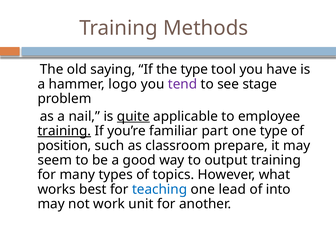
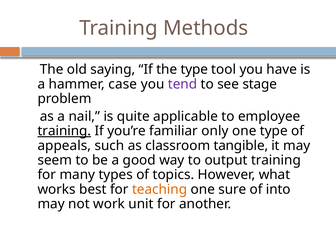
logo: logo -> case
quite underline: present -> none
part: part -> only
position: position -> appeals
prepare: prepare -> tangible
teaching colour: blue -> orange
lead: lead -> sure
